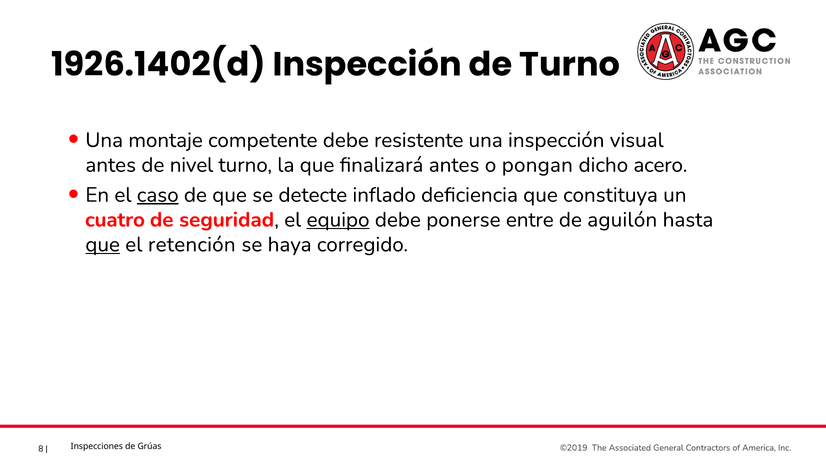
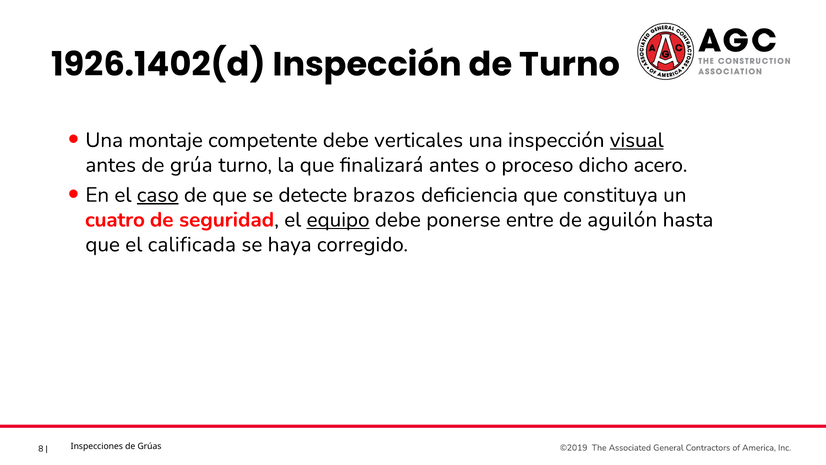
resistente: resistente -> verticales
visual underline: none -> present
nivel: nivel -> grúa
pongan: pongan -> proceso
inflado: inflado -> brazos
que at (103, 244) underline: present -> none
retención: retención -> calificada
